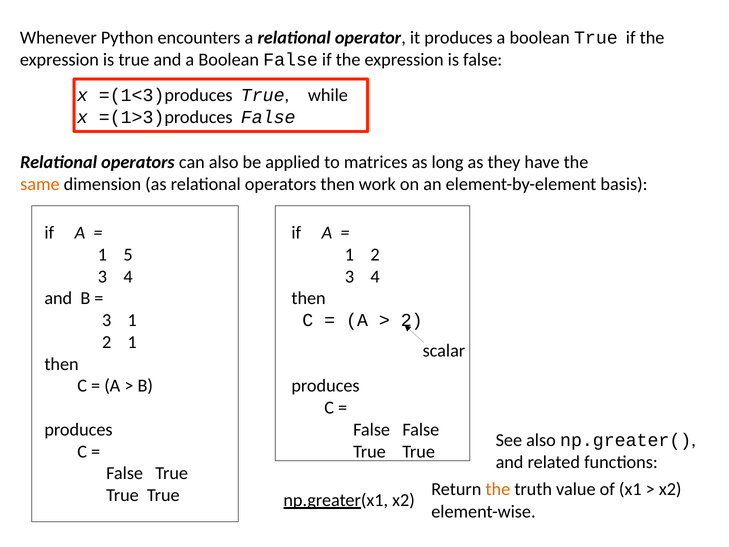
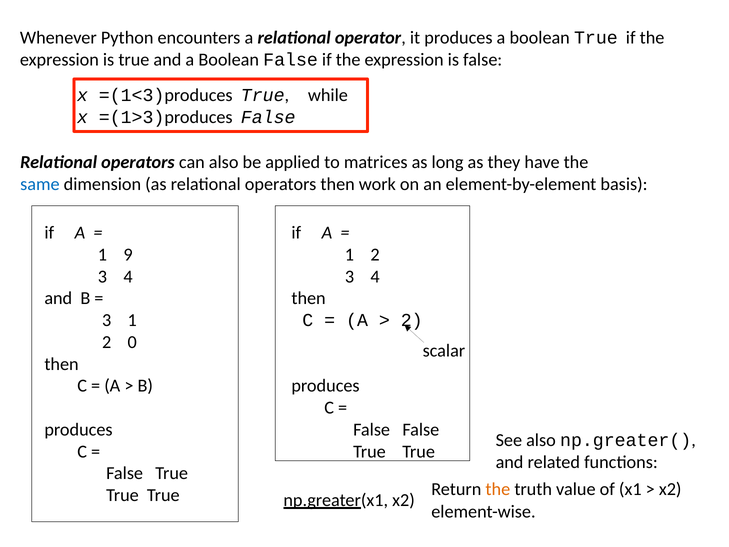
same colour: orange -> blue
5: 5 -> 9
2 1: 1 -> 0
